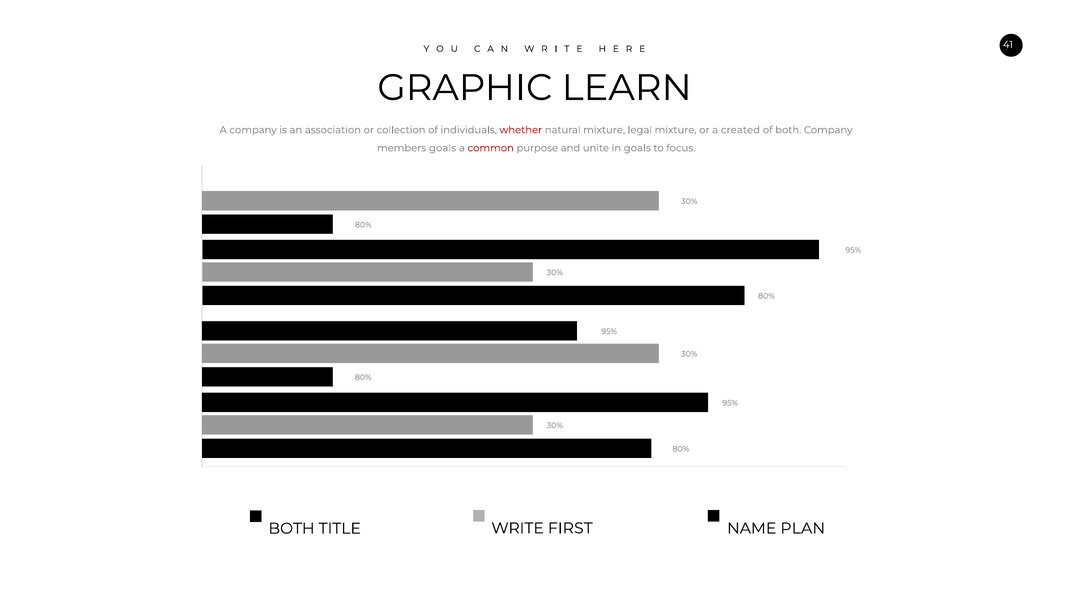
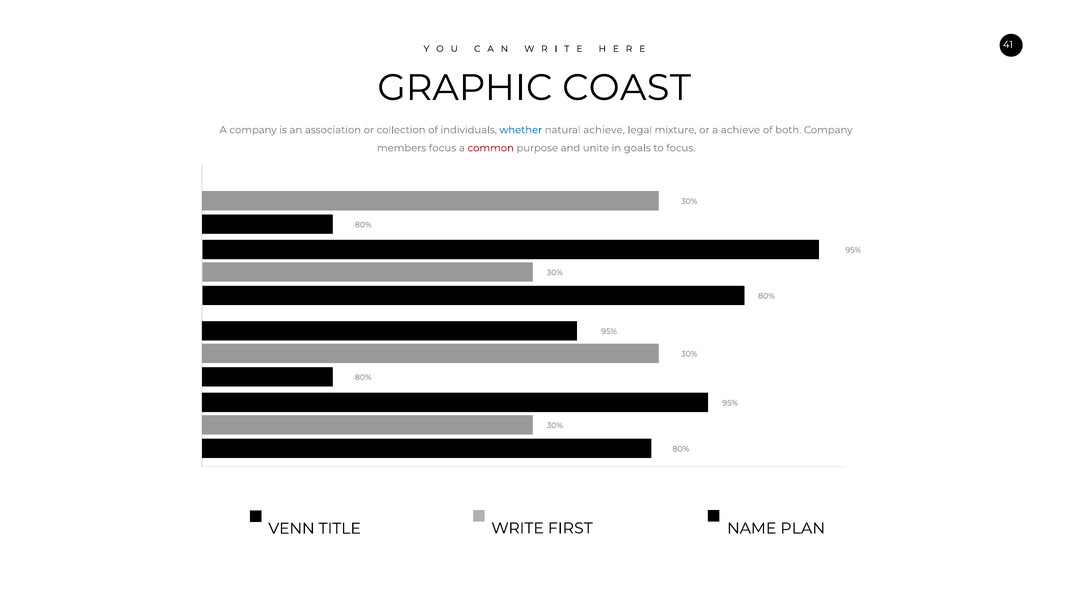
LEARN: LEARN -> COAST
whether colour: red -> blue
natural mixture: mixture -> achieve
a created: created -> achieve
members goals: goals -> focus
BOTH at (291, 529): BOTH -> VENN
